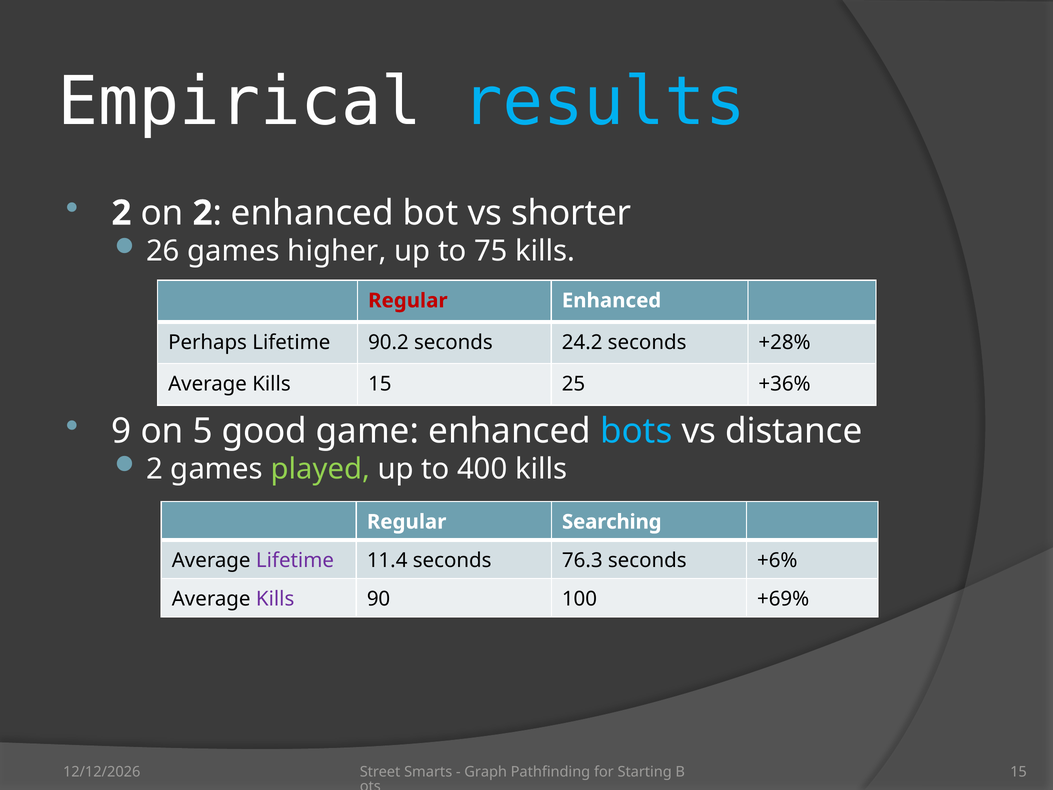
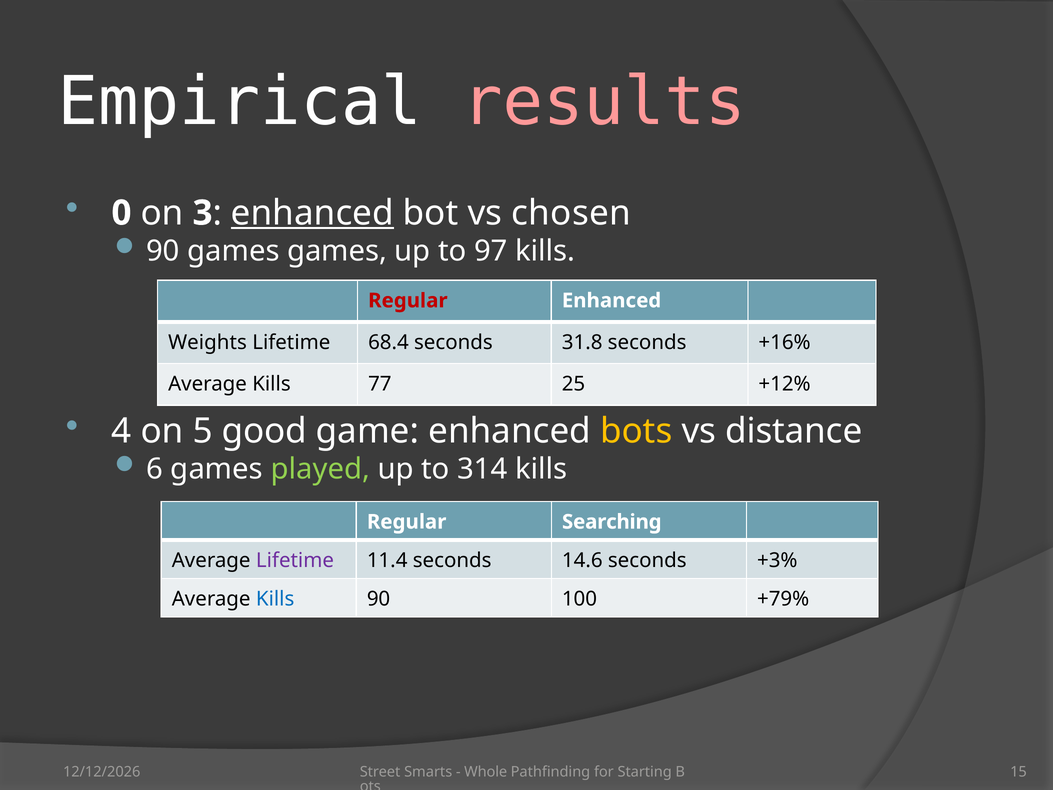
results colour: light blue -> pink
2 at (121, 213): 2 -> 0
on 2: 2 -> 3
enhanced at (312, 213) underline: none -> present
shorter: shorter -> chosen
26 at (163, 251): 26 -> 90
games higher: higher -> games
75: 75 -> 97
Perhaps: Perhaps -> Weights
90.2: 90.2 -> 68.4
24.2: 24.2 -> 31.8
+28%: +28% -> +16%
Kills 15: 15 -> 77
+36%: +36% -> +12%
9: 9 -> 4
bots colour: light blue -> yellow
2 at (155, 469): 2 -> 6
400: 400 -> 314
76.3: 76.3 -> 14.6
+6%: +6% -> +3%
Kills at (275, 599) colour: purple -> blue
+69%: +69% -> +79%
Graph: Graph -> Whole
